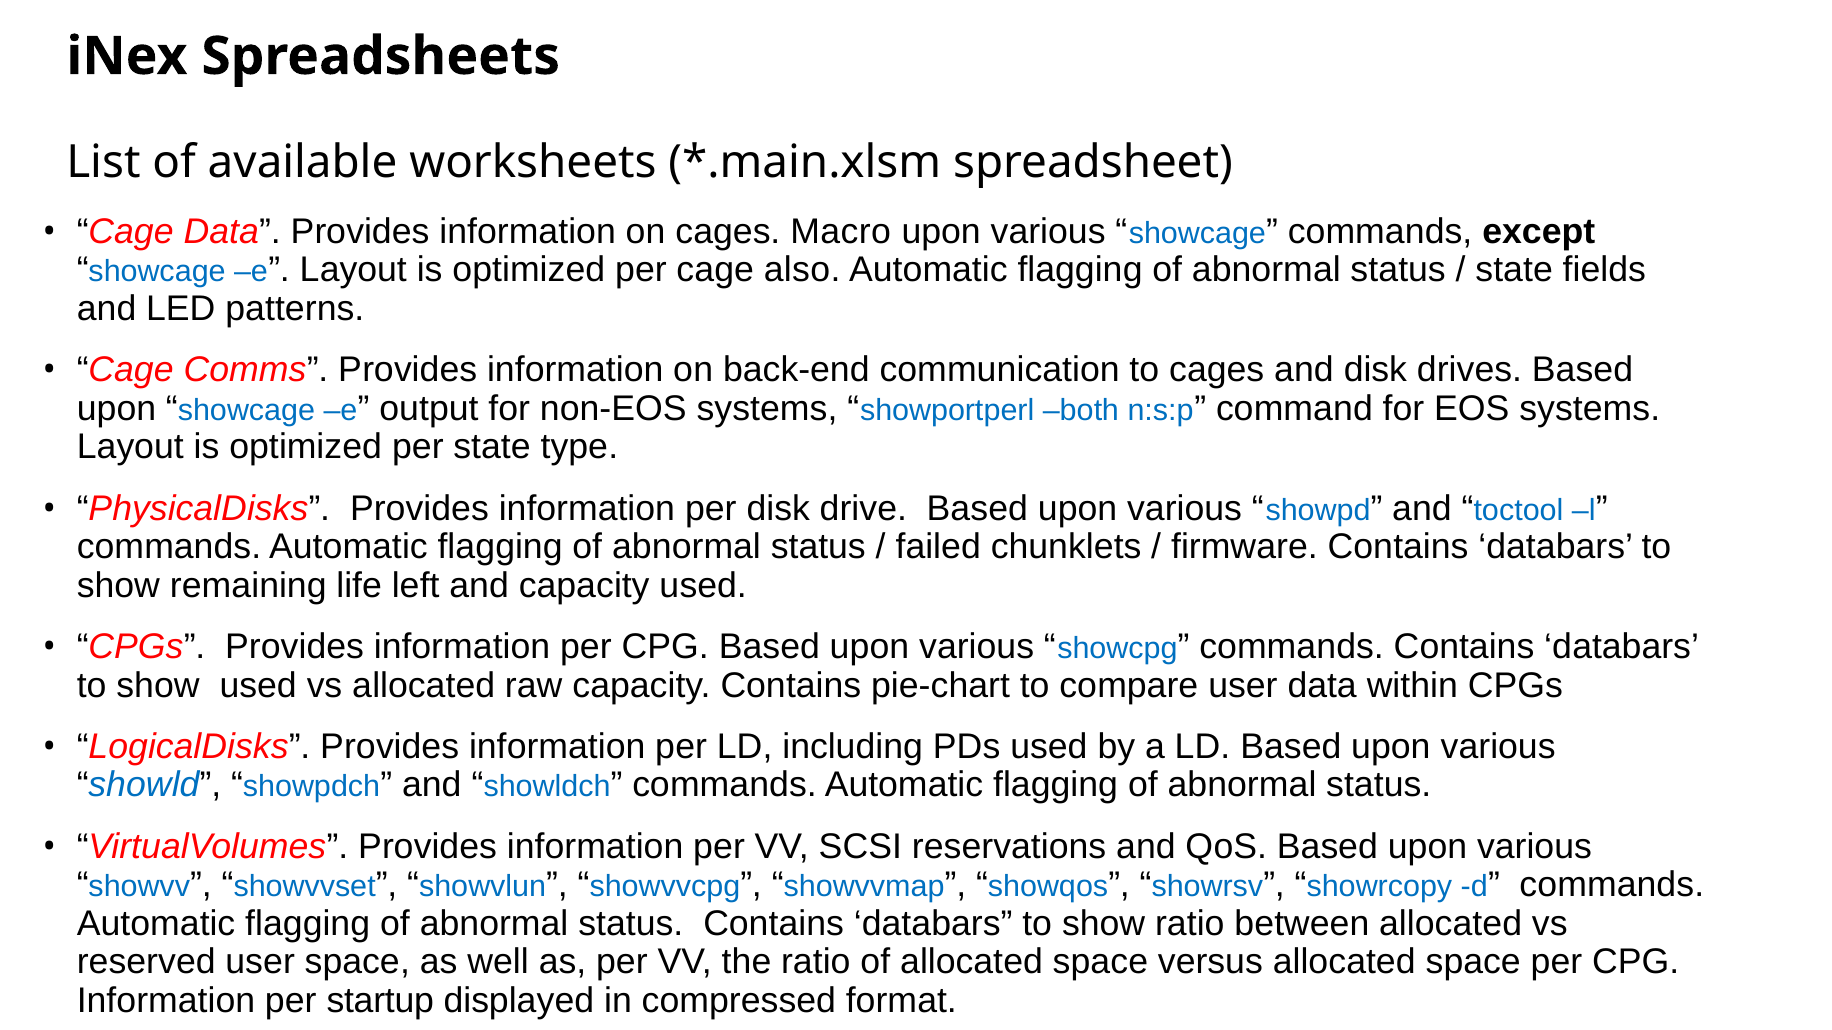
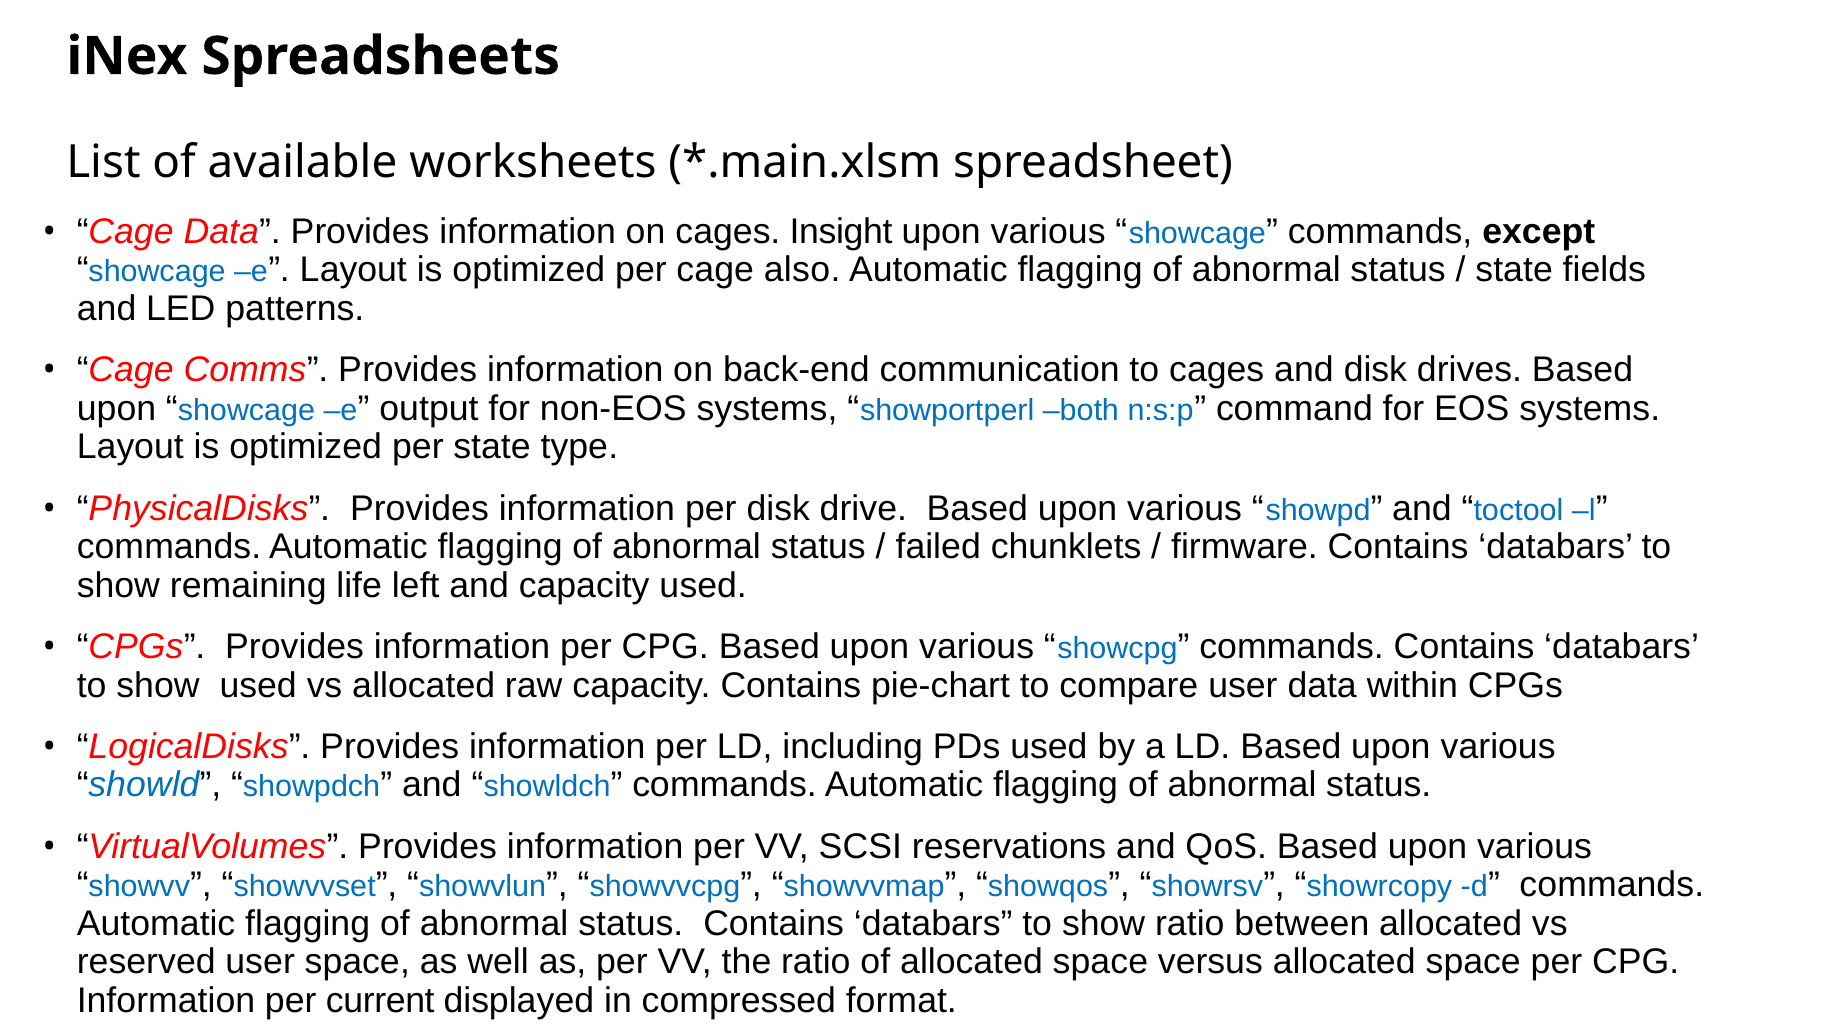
Macro: Macro -> Insight
startup: startup -> current
